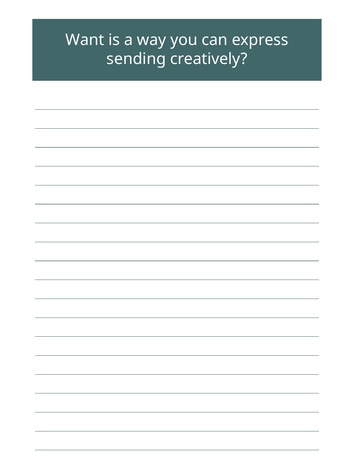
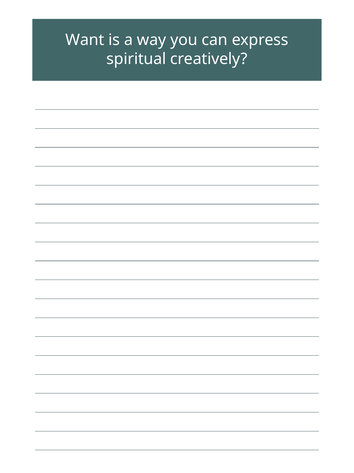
sending: sending -> spiritual
